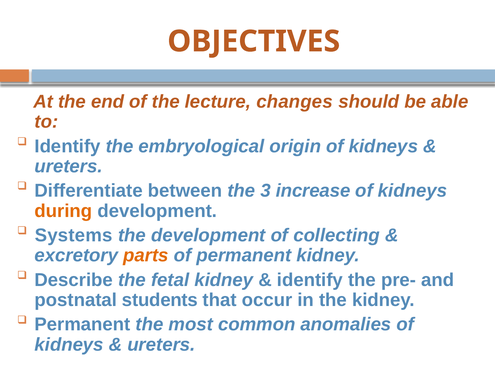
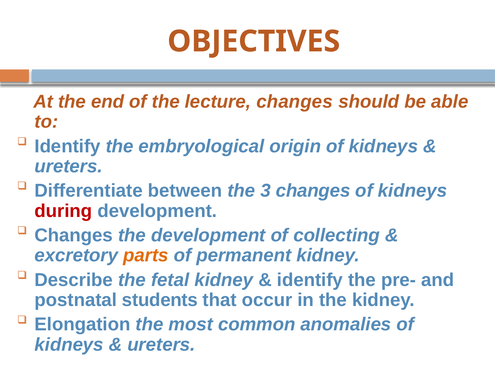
3 increase: increase -> changes
during colour: orange -> red
Systems at (74, 235): Systems -> Changes
Permanent at (83, 324): Permanent -> Elongation
